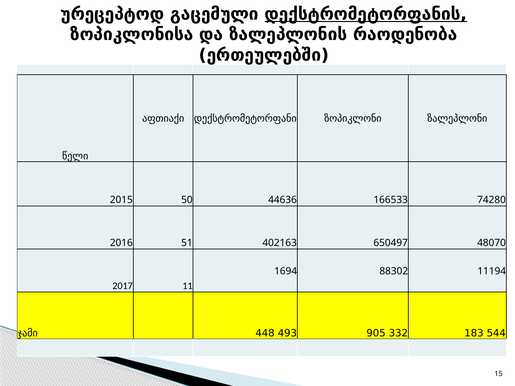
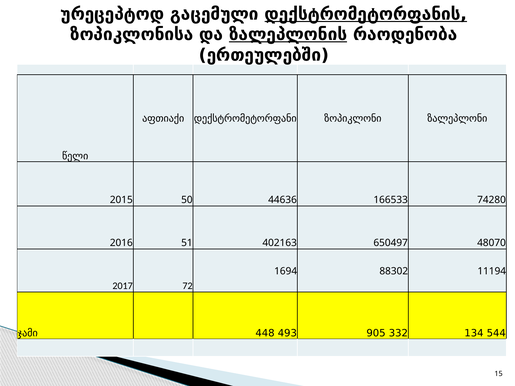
ზალეპლონის underline: none -> present
11: 11 -> 72
183: 183 -> 134
